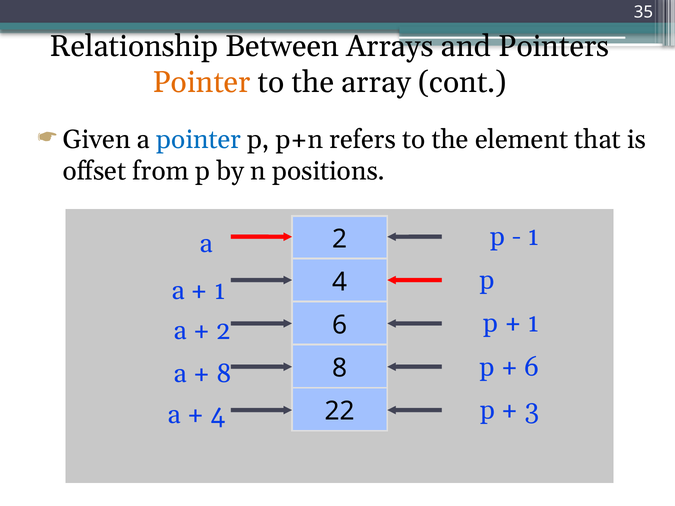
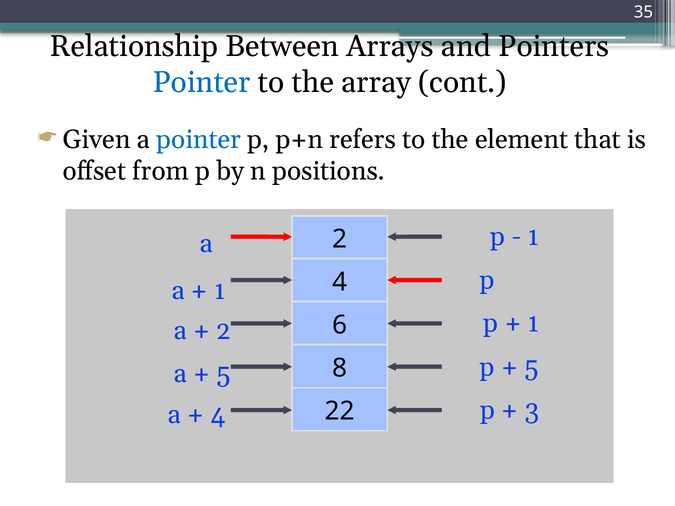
Pointer at (202, 83) colour: orange -> blue
6 at (532, 367): 6 -> 5
8 at (224, 374): 8 -> 5
